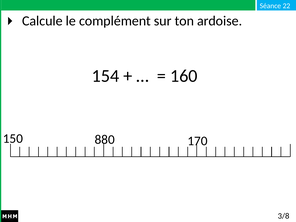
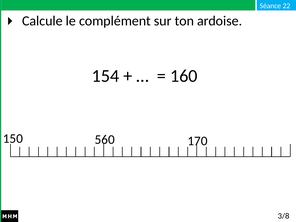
880: 880 -> 560
